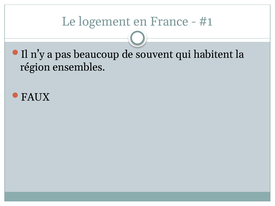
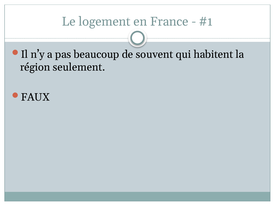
ensembles: ensembles -> seulement
